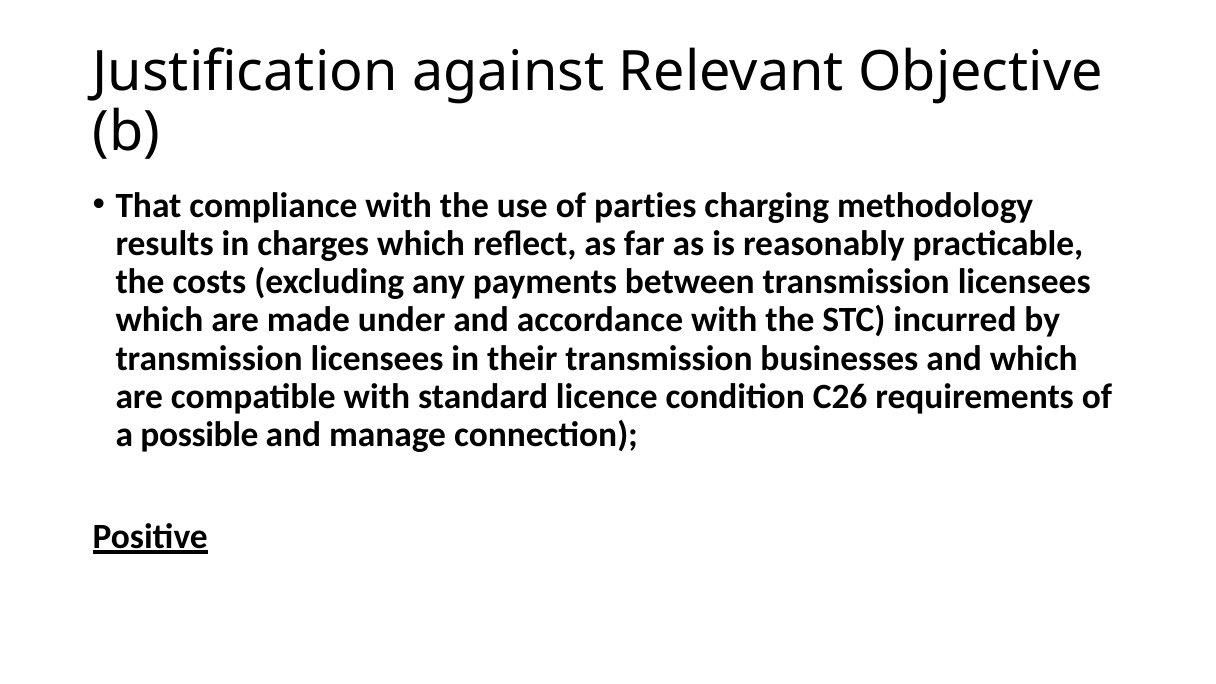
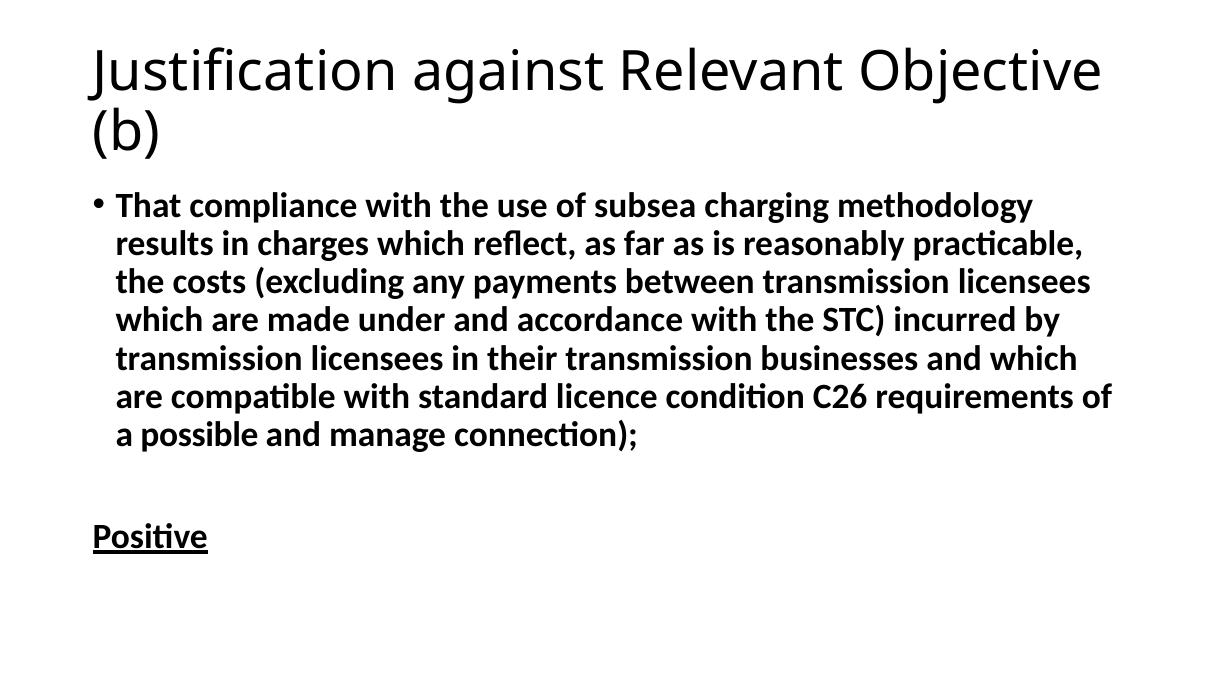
parties: parties -> subsea
